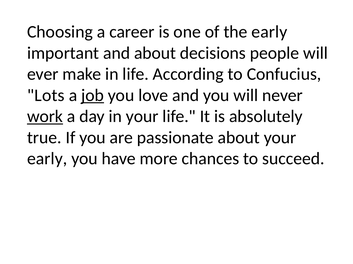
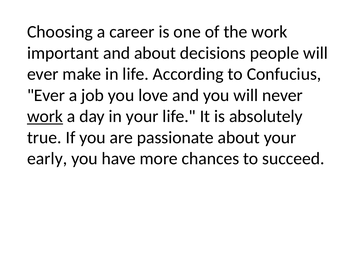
the early: early -> work
Lots at (46, 95): Lots -> Ever
job underline: present -> none
